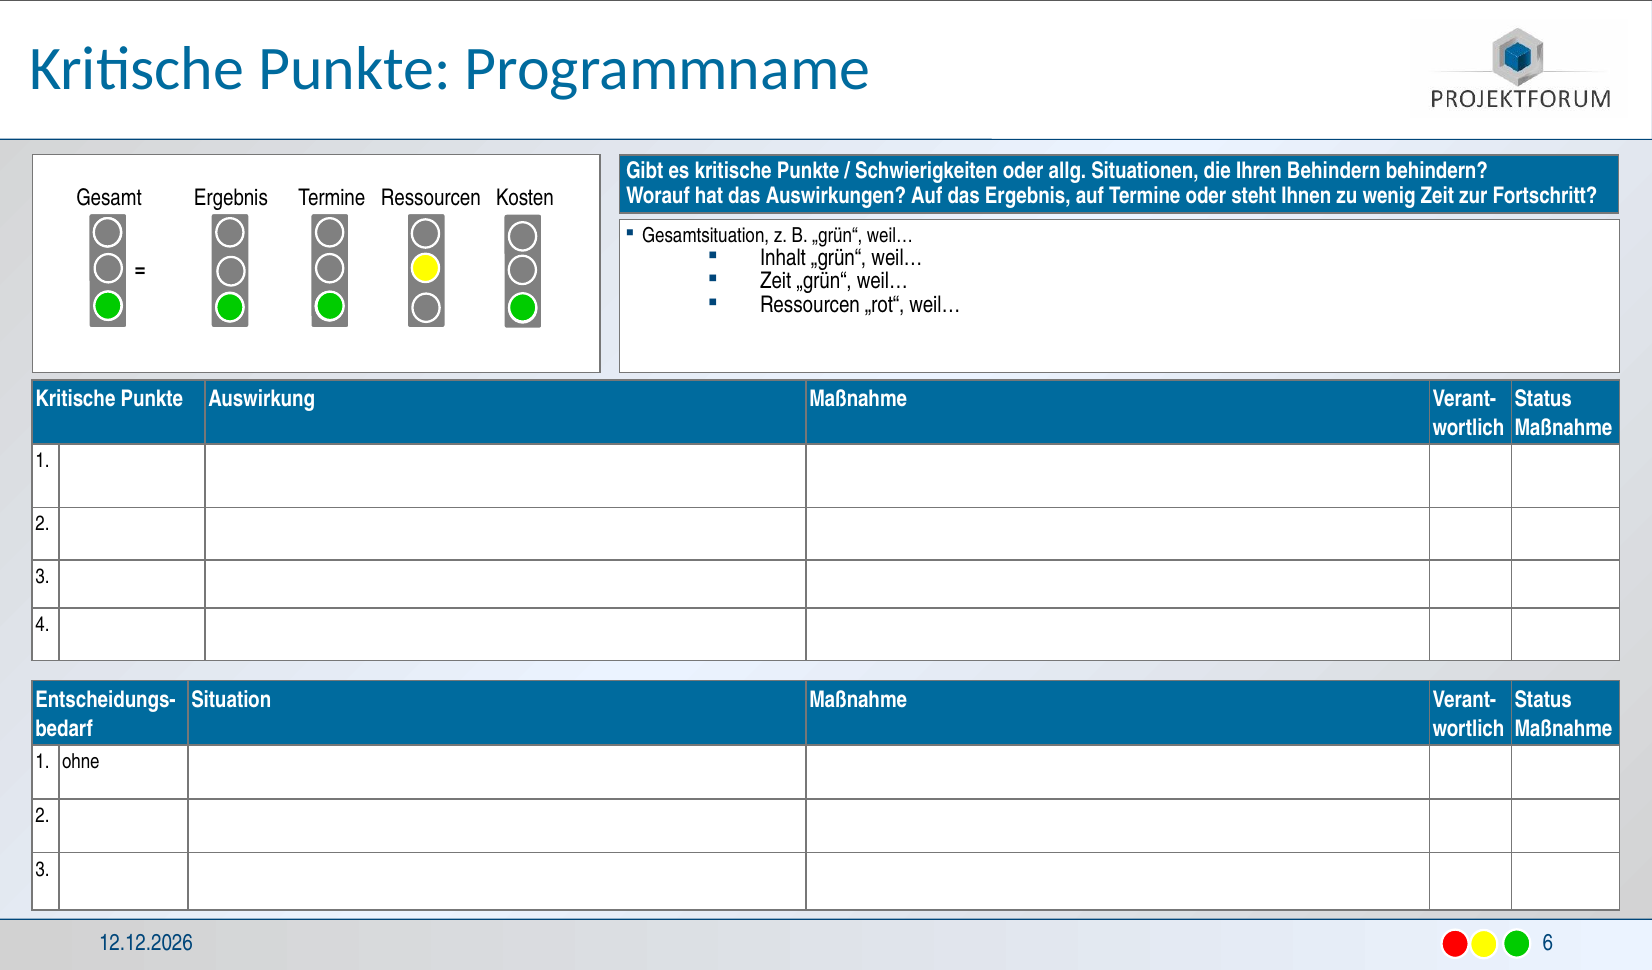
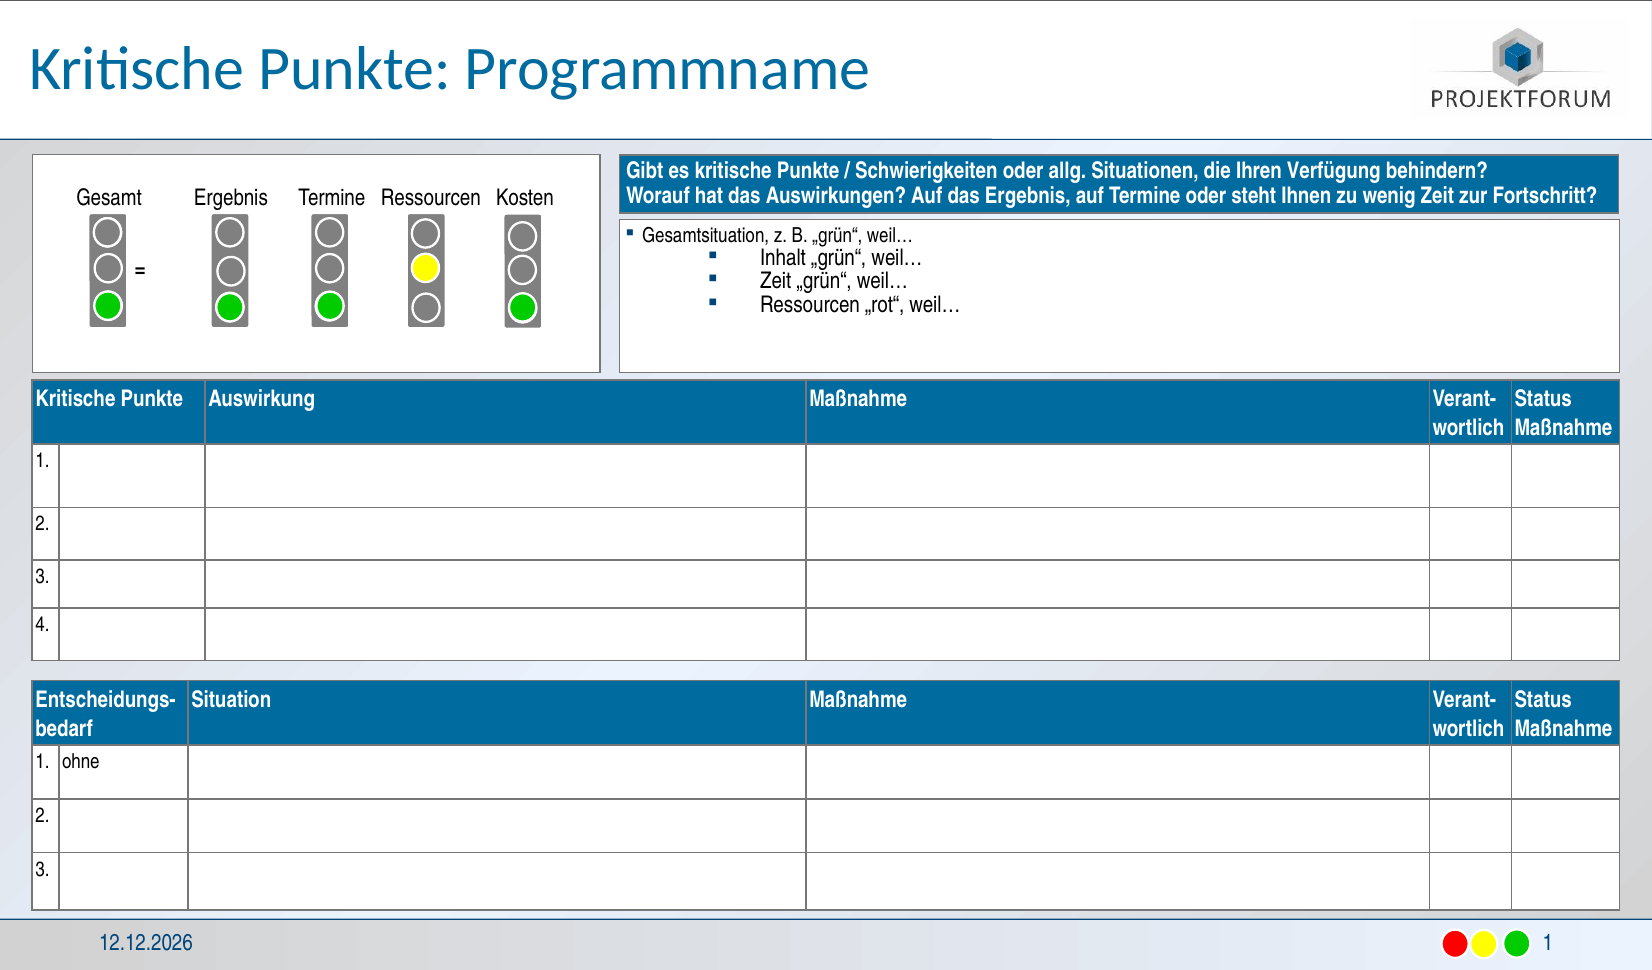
Ihren Behindern: Behindern -> Verfügung
6 at (1548, 944): 6 -> 1
